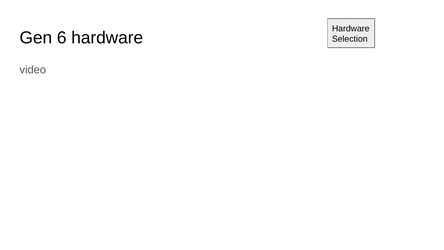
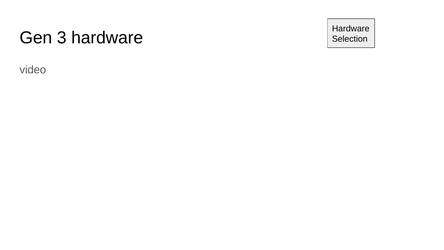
6: 6 -> 3
